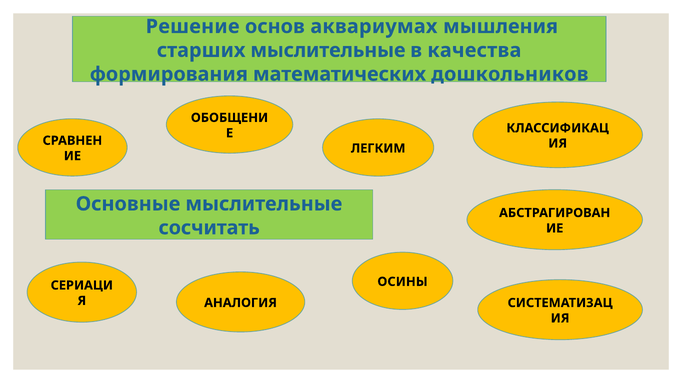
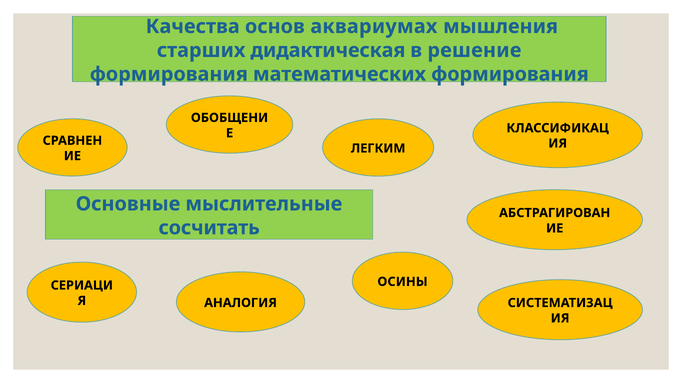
Решение: Решение -> Качества
старших мыслительные: мыслительные -> дидактическая
качества: качества -> решение
математических дошкольников: дошкольников -> формирования
